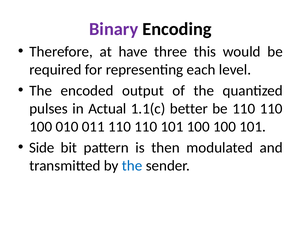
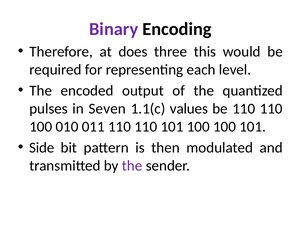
have: have -> does
Actual: Actual -> Seven
better: better -> values
the at (132, 166) colour: blue -> purple
